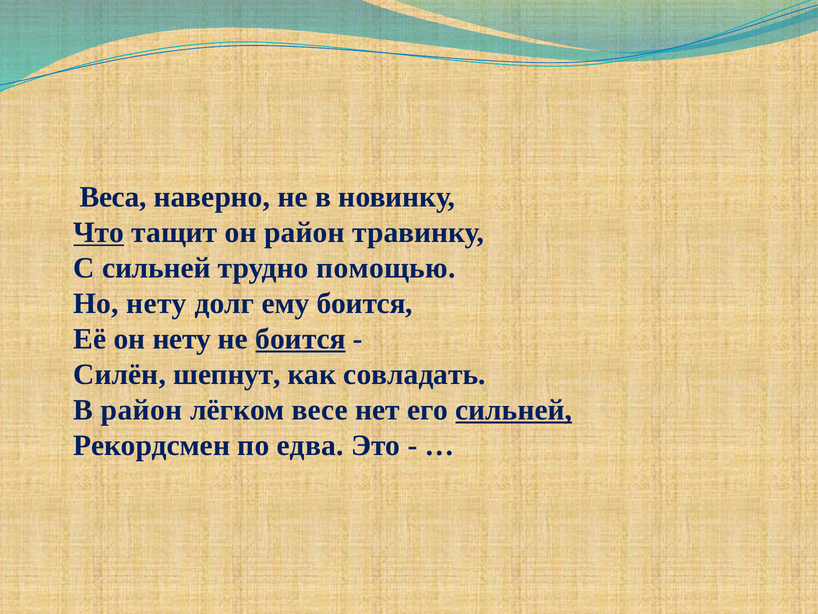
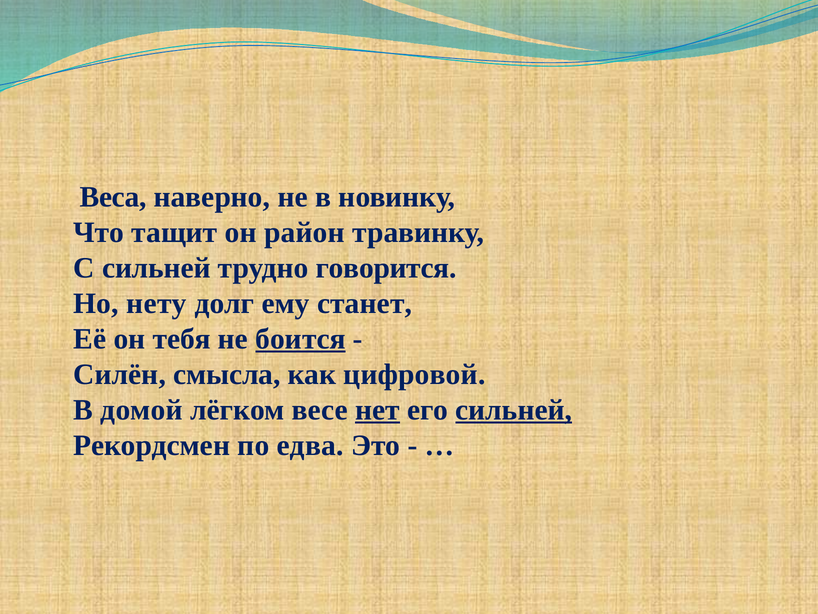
Что underline: present -> none
помощью: помощью -> говорится
ему боится: боится -> станет
он нету: нету -> тебя
шепнут: шепнут -> смысла
совладать: совладать -> цифровой
В район: район -> домой
нет underline: none -> present
